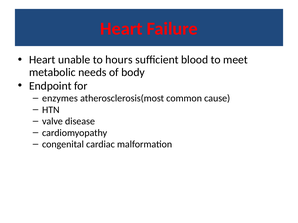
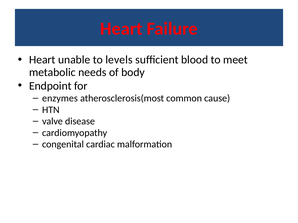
hours: hours -> levels
